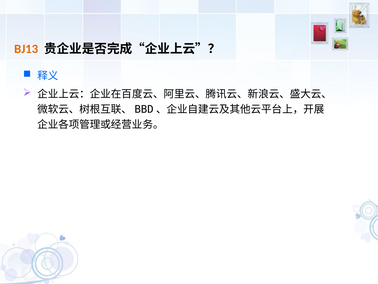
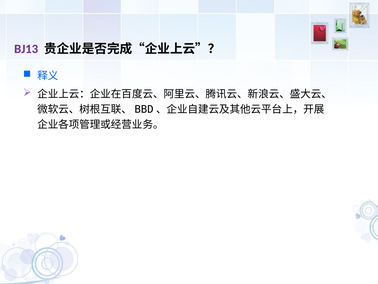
BJ13 colour: orange -> purple
